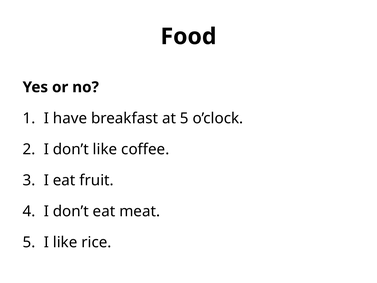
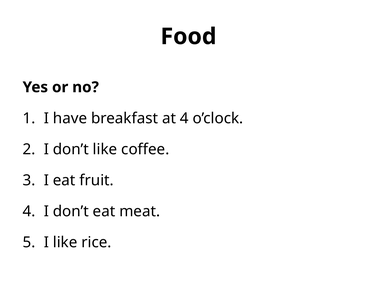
at 5: 5 -> 4
